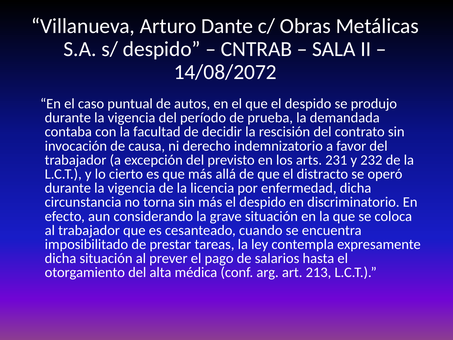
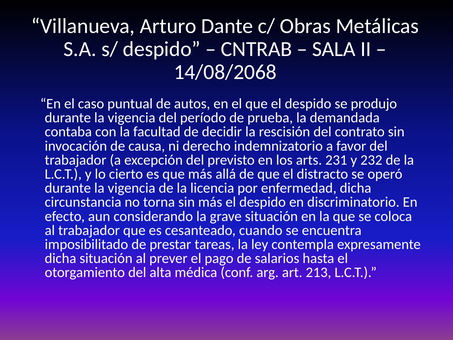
14/08/2072: 14/08/2072 -> 14/08/2068
